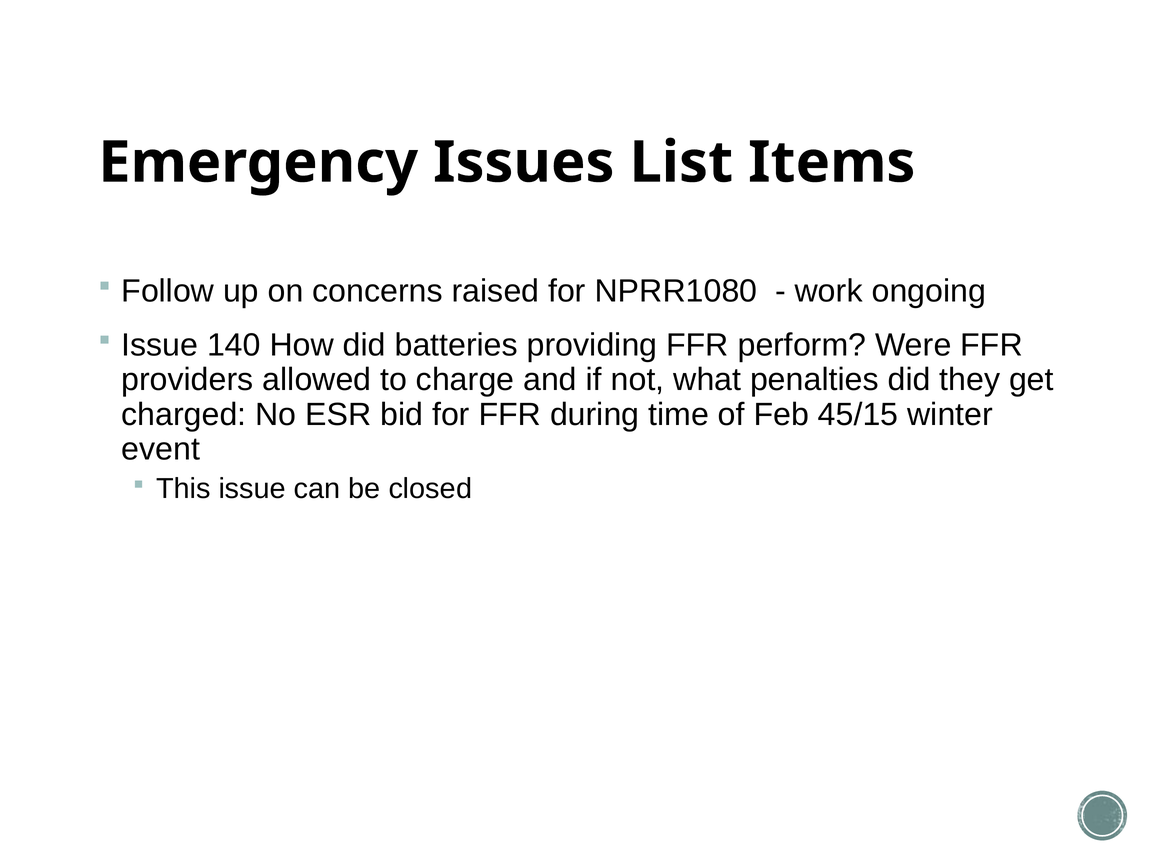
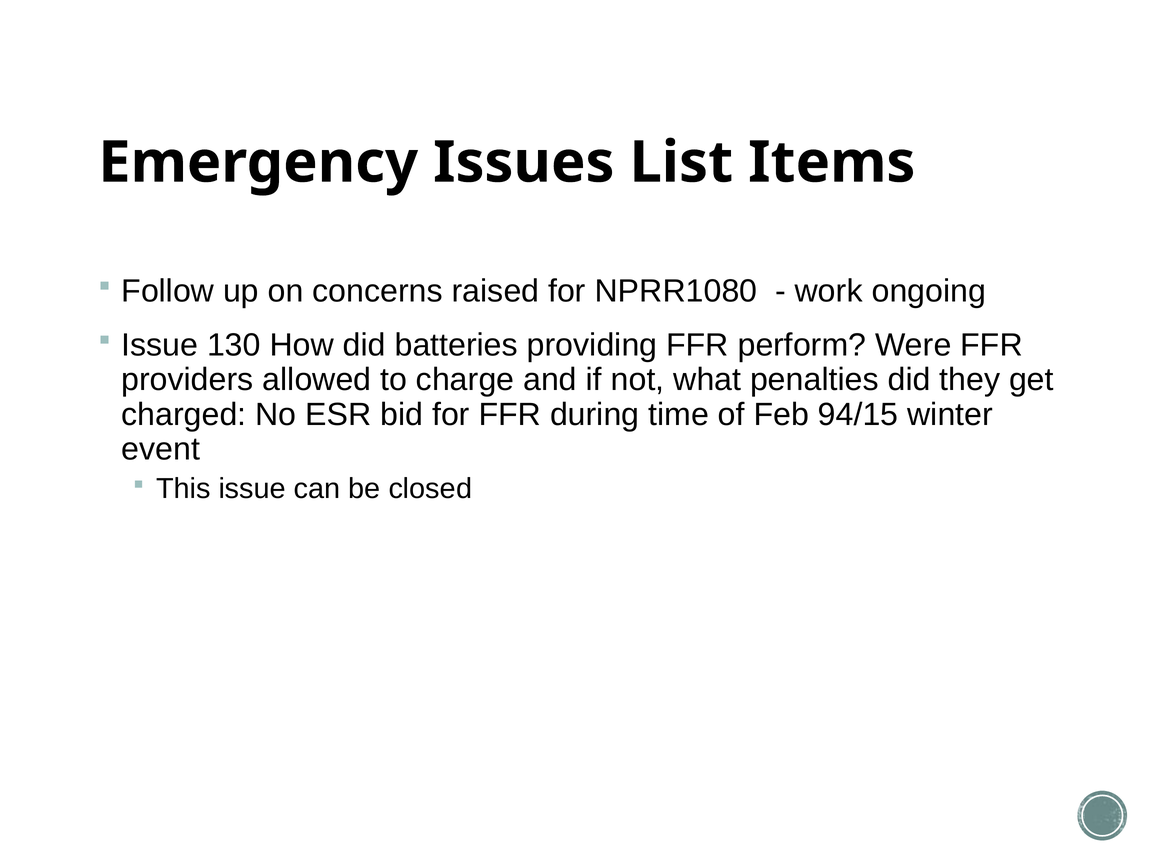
140: 140 -> 130
45/15: 45/15 -> 94/15
